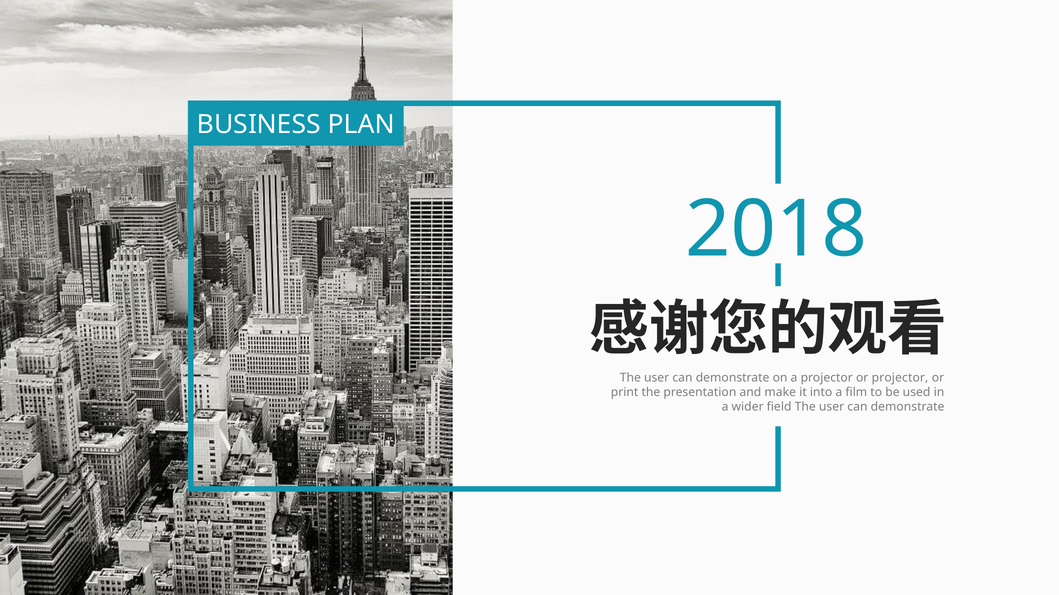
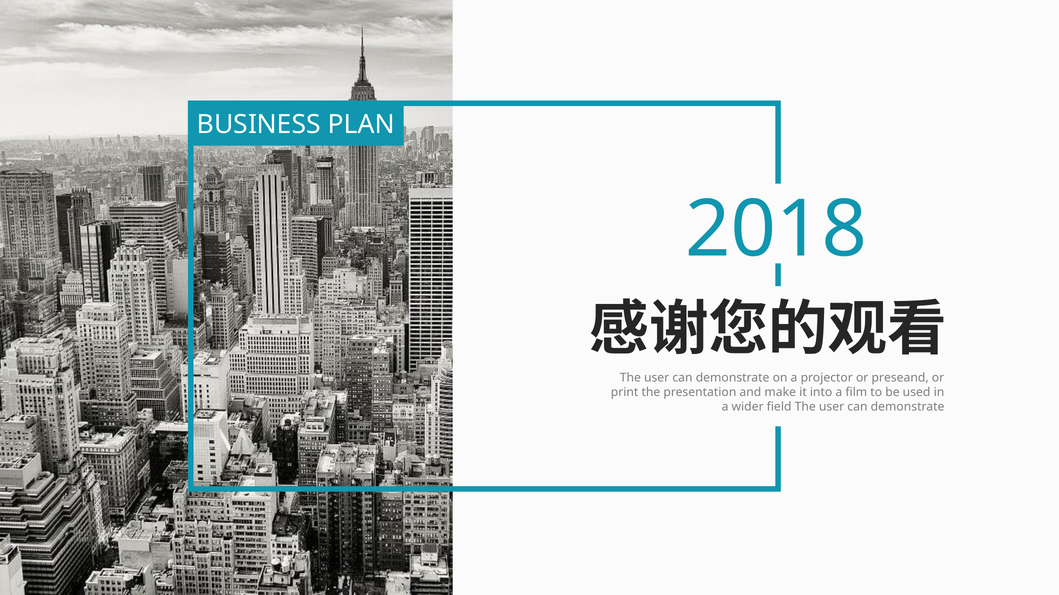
or projector: projector -> preseand
